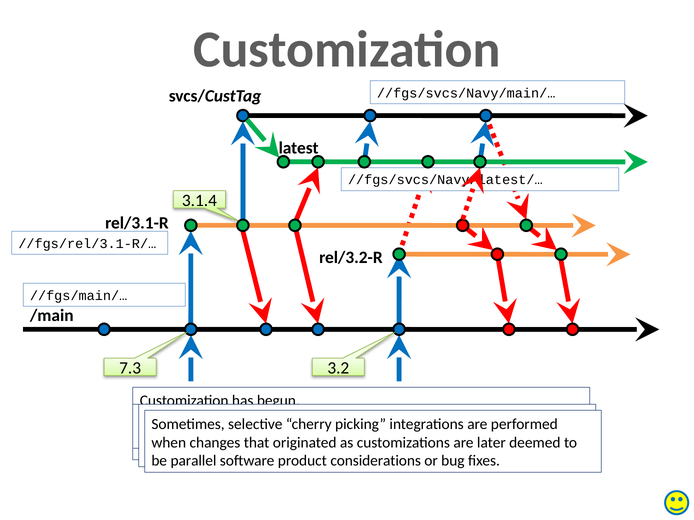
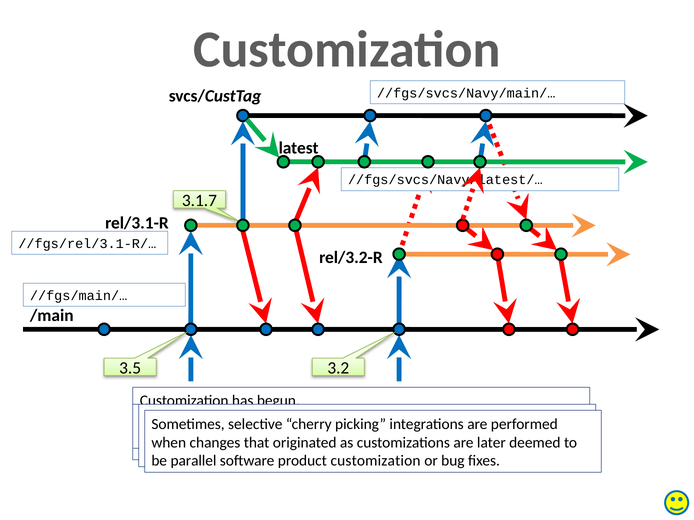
3.1.4: 3.1.4 -> 3.1.7
7.3: 7.3 -> 3.5
product considerations: considerations -> customization
